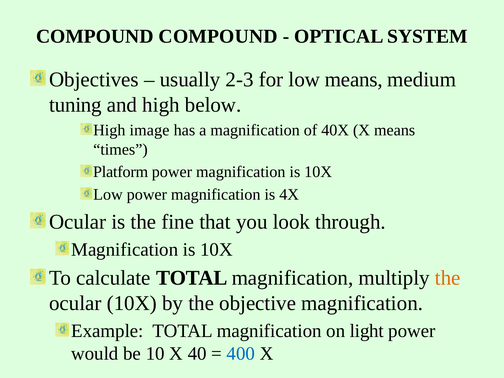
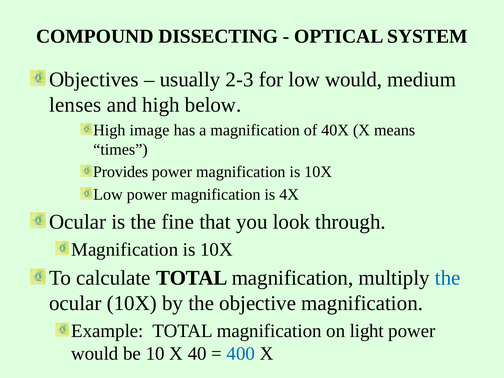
COMPOUND COMPOUND: COMPOUND -> DISSECTING
low means: means -> would
tuning: tuning -> lenses
Platform: Platform -> Provides
the at (448, 278) colour: orange -> blue
